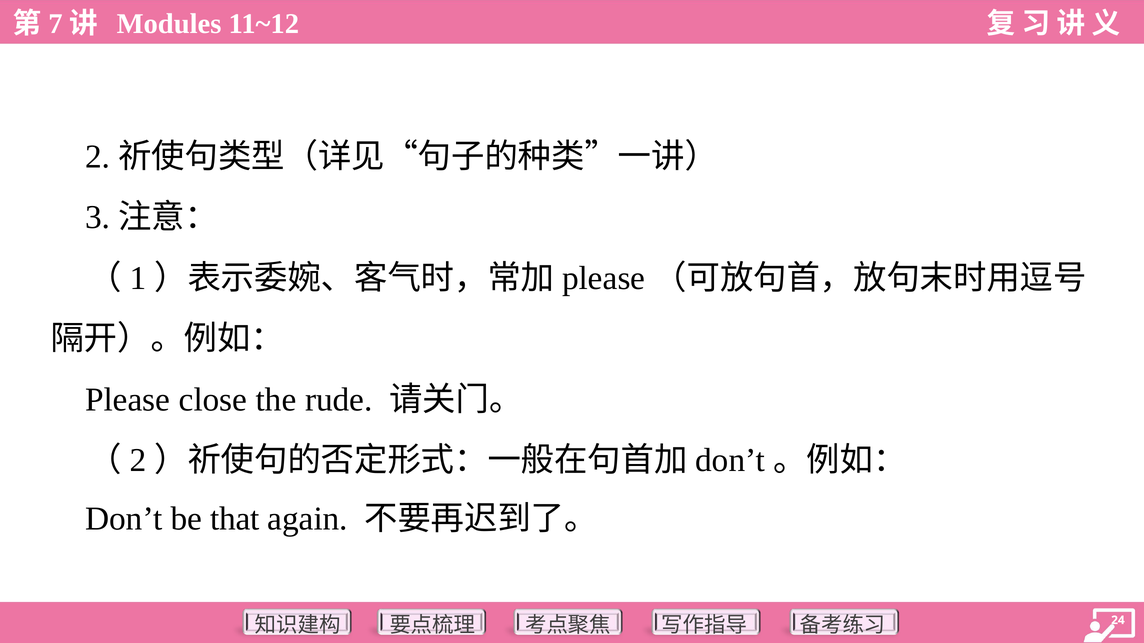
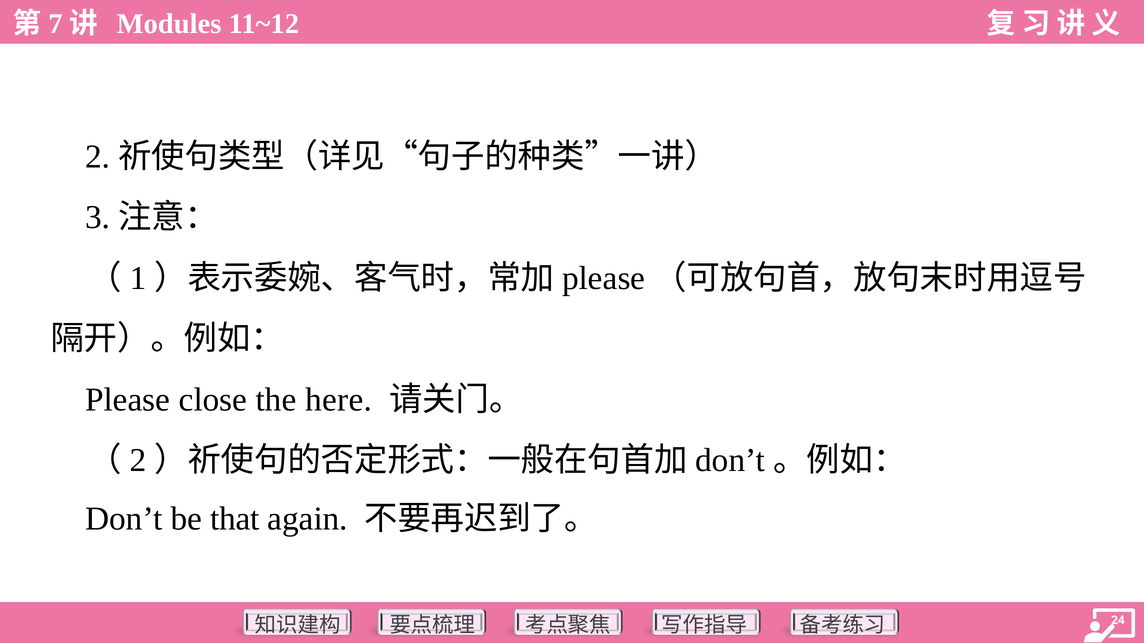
rude: rude -> here
